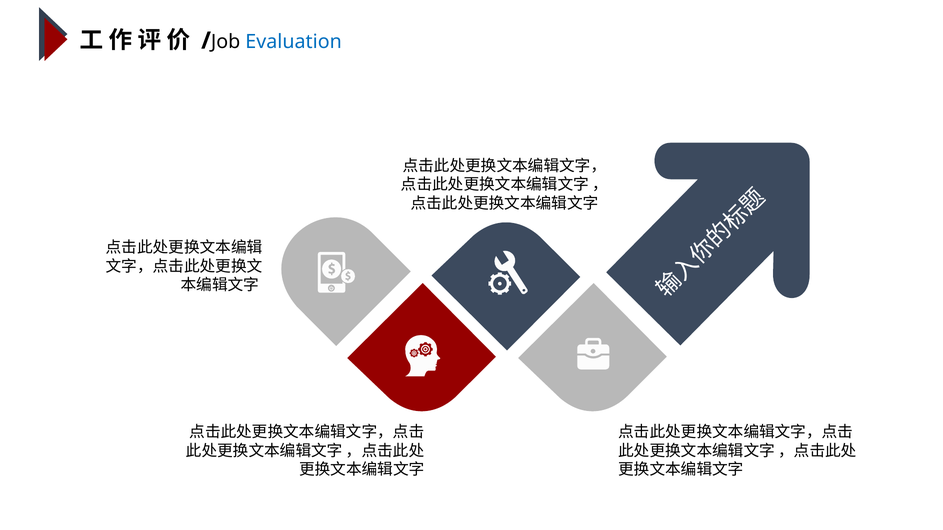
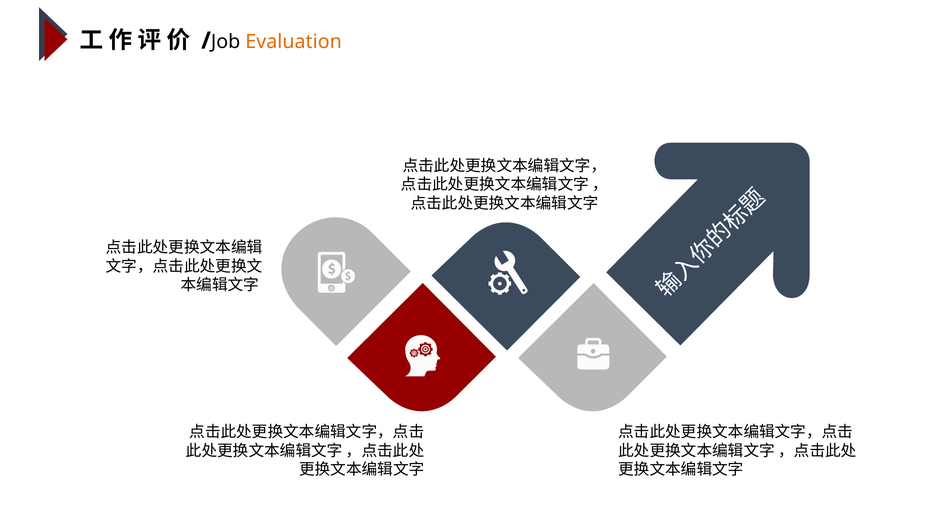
Evaluation colour: blue -> orange
